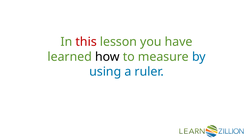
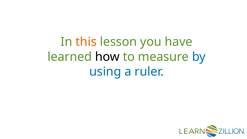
this colour: red -> orange
